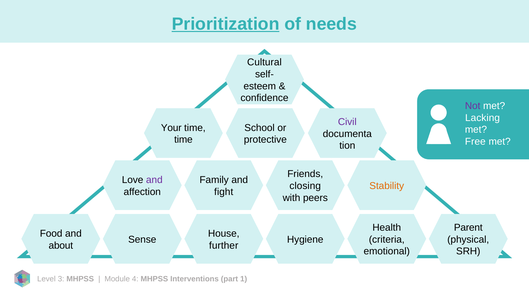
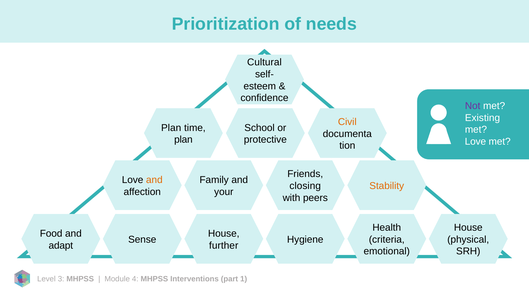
Prioritization underline: present -> none
Lacking: Lacking -> Existing
Civil colour: purple -> orange
Your at (171, 128): Your -> Plan
time at (183, 140): time -> plan
Free at (475, 142): Free -> Love
and at (154, 180) colour: purple -> orange
fight: fight -> your
Parent at (468, 228): Parent -> House
about: about -> adapt
